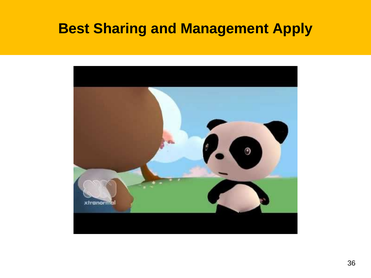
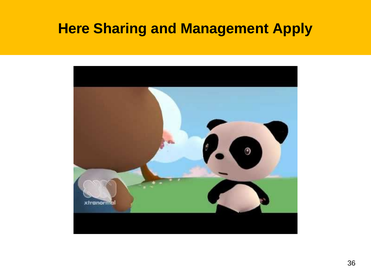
Best: Best -> Here
